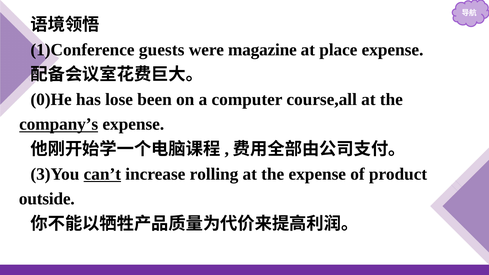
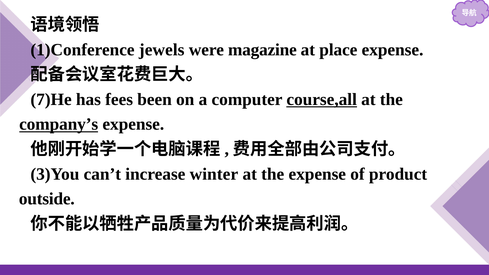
guests: guests -> jewels
0)He: 0)He -> 7)He
lose: lose -> fees
course,all underline: none -> present
can’t underline: present -> none
rolling: rolling -> winter
